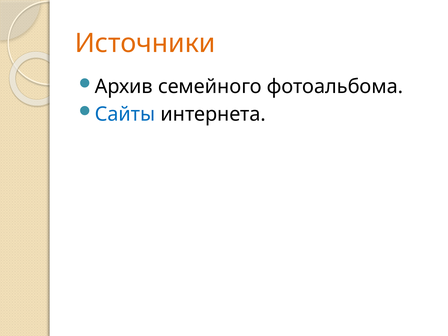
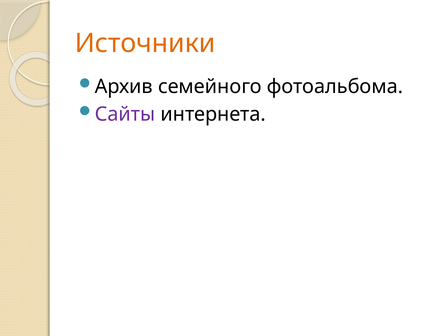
Сайты colour: blue -> purple
